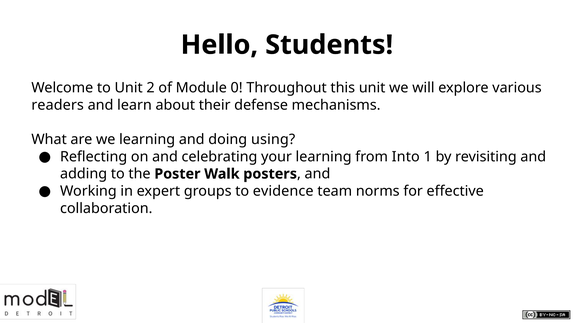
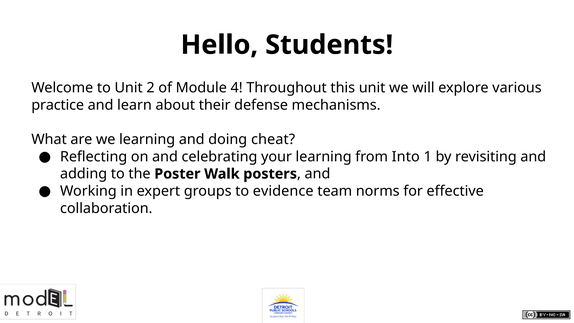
0: 0 -> 4
readers: readers -> practice
using: using -> cheat
